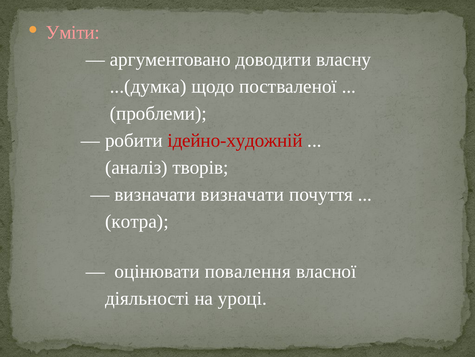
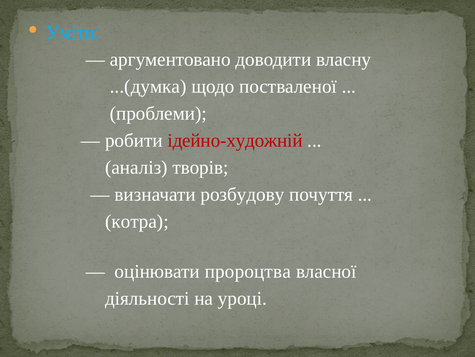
Уміти colour: pink -> light blue
визначати визначати: визначати -> розбудову
повалення: повалення -> пророцтва
